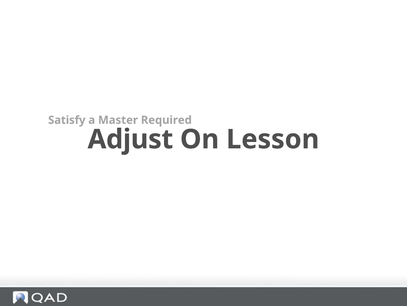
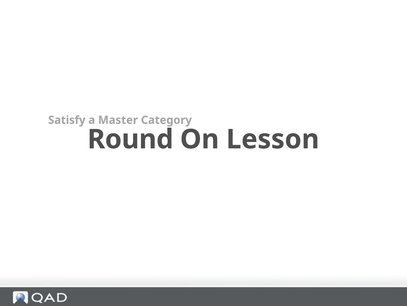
Required: Required -> Category
Adjust: Adjust -> Round
